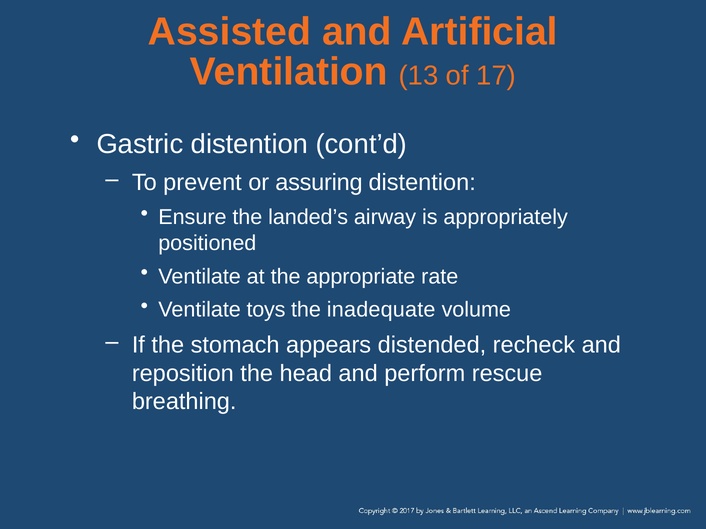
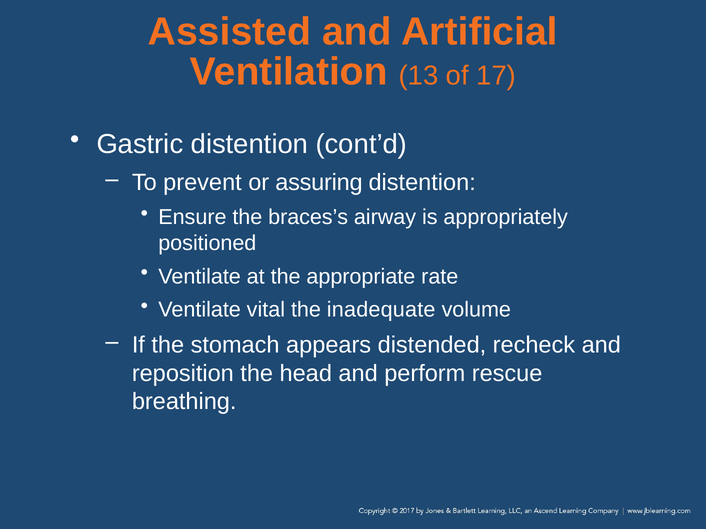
landed’s: landed’s -> braces’s
toys: toys -> vital
